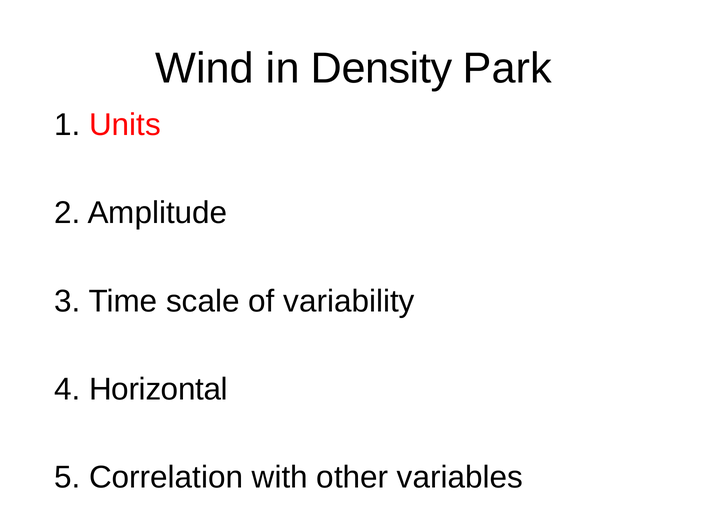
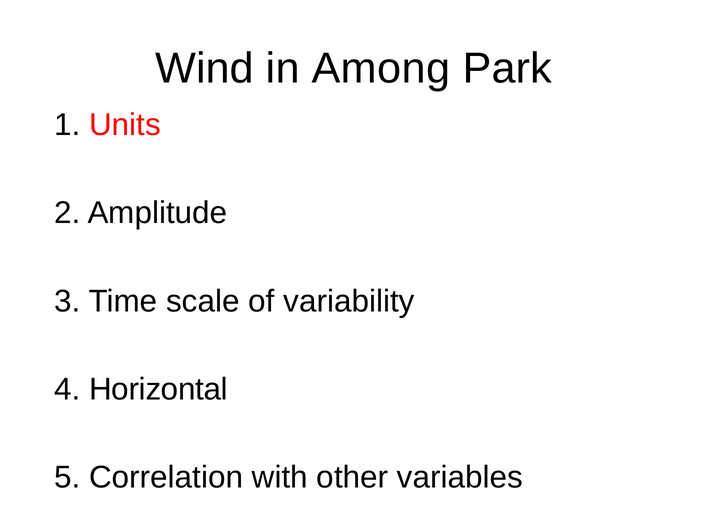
Density: Density -> Among
